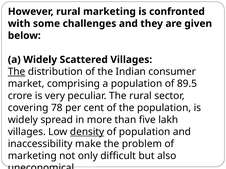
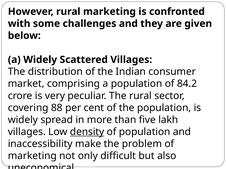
The at (17, 72) underline: present -> none
89.5: 89.5 -> 84.2
78: 78 -> 88
